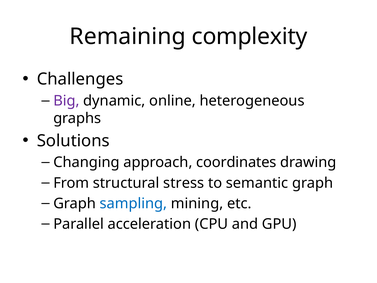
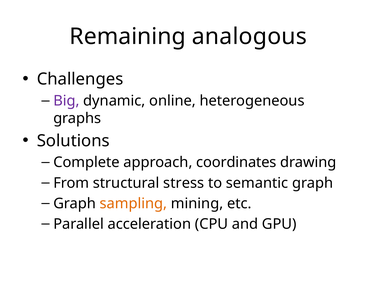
complexity: complexity -> analogous
Changing: Changing -> Complete
sampling colour: blue -> orange
